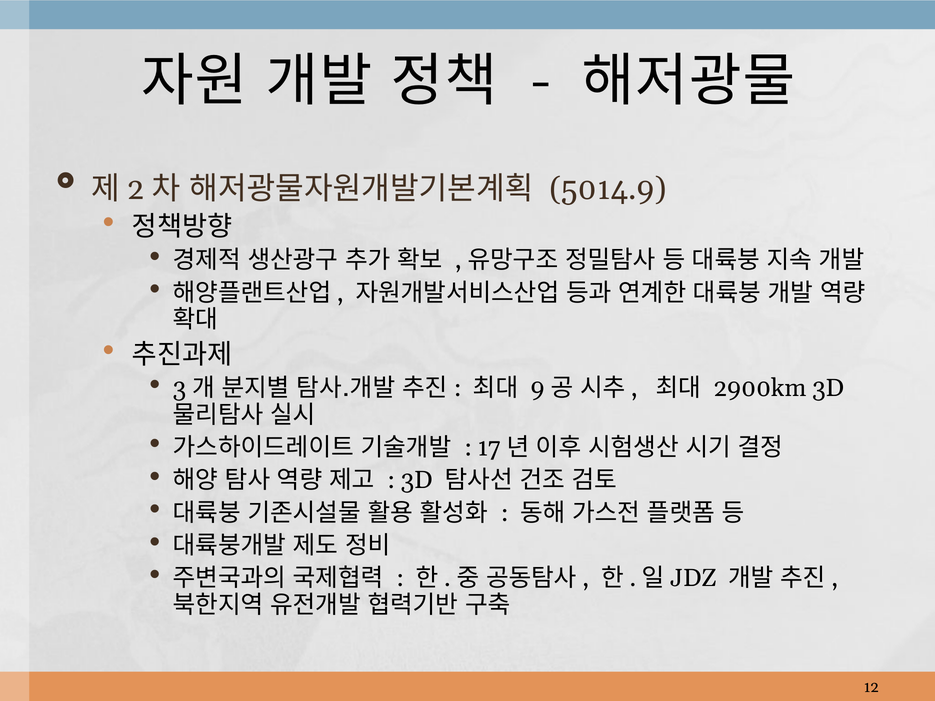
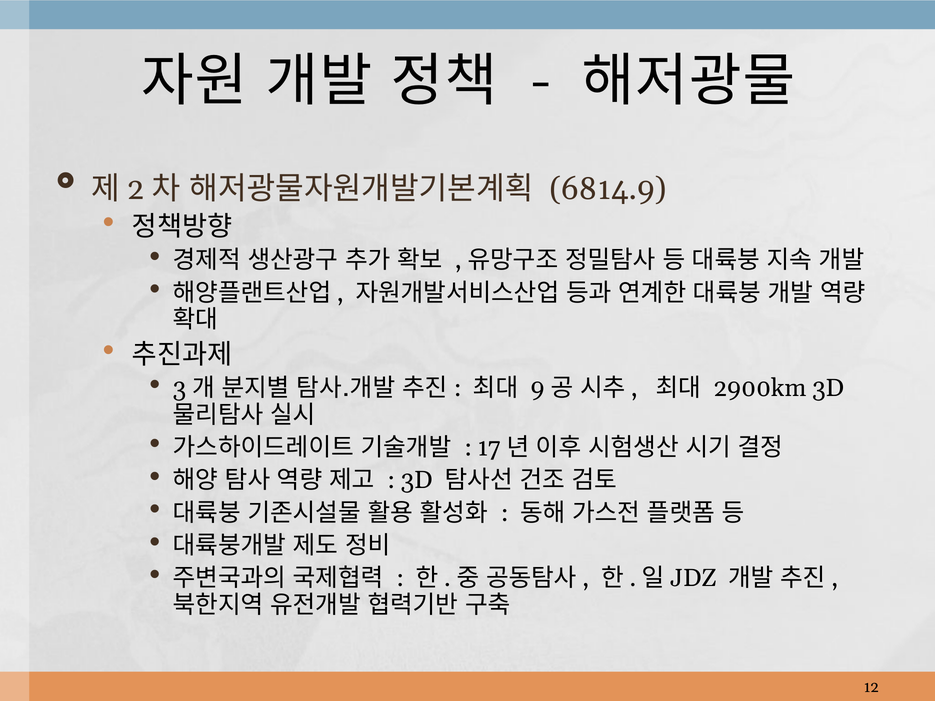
5014.9: 5014.9 -> 6814.9
